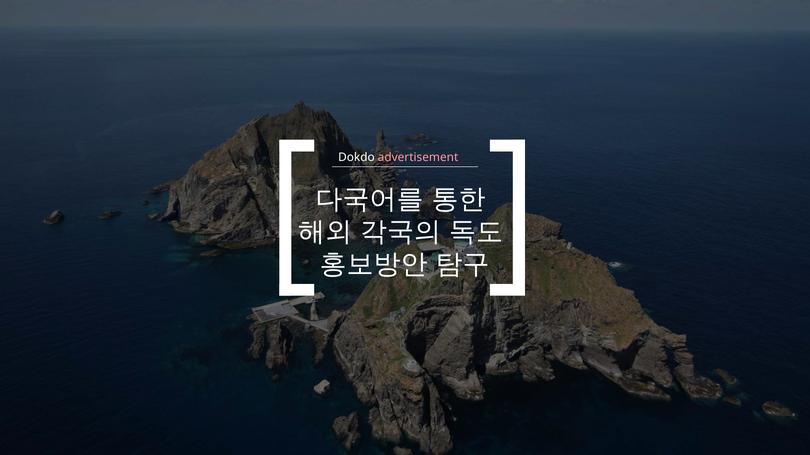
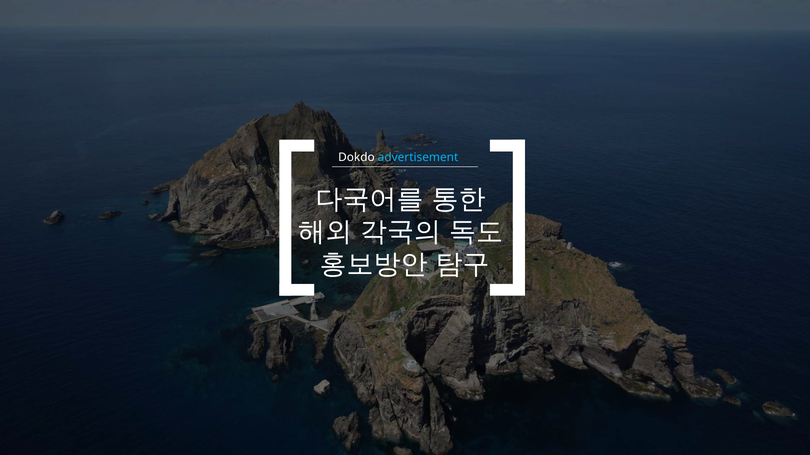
advertisement colour: pink -> light blue
